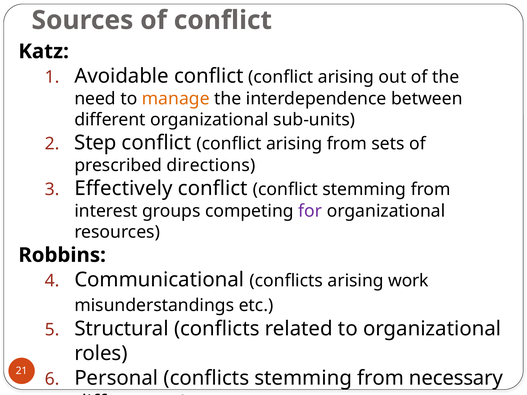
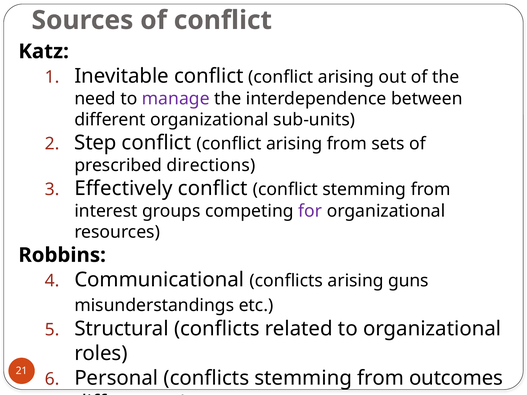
Avoidable: Avoidable -> Inevitable
manage colour: orange -> purple
work: work -> guns
necessary: necessary -> outcomes
